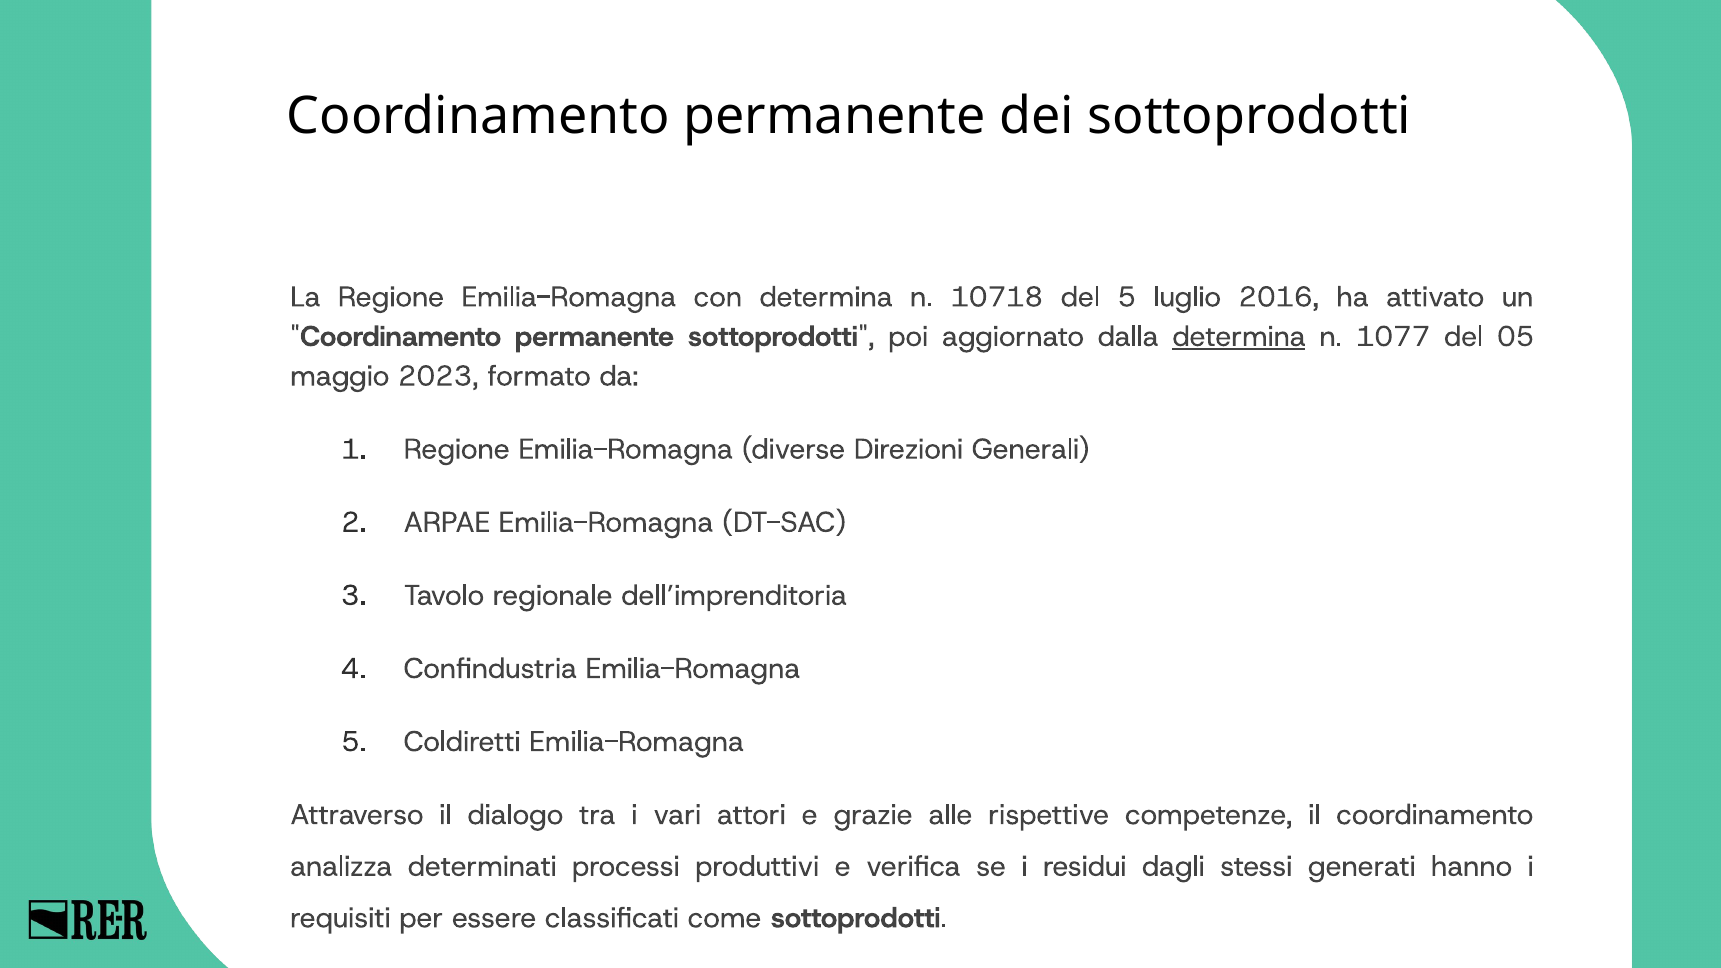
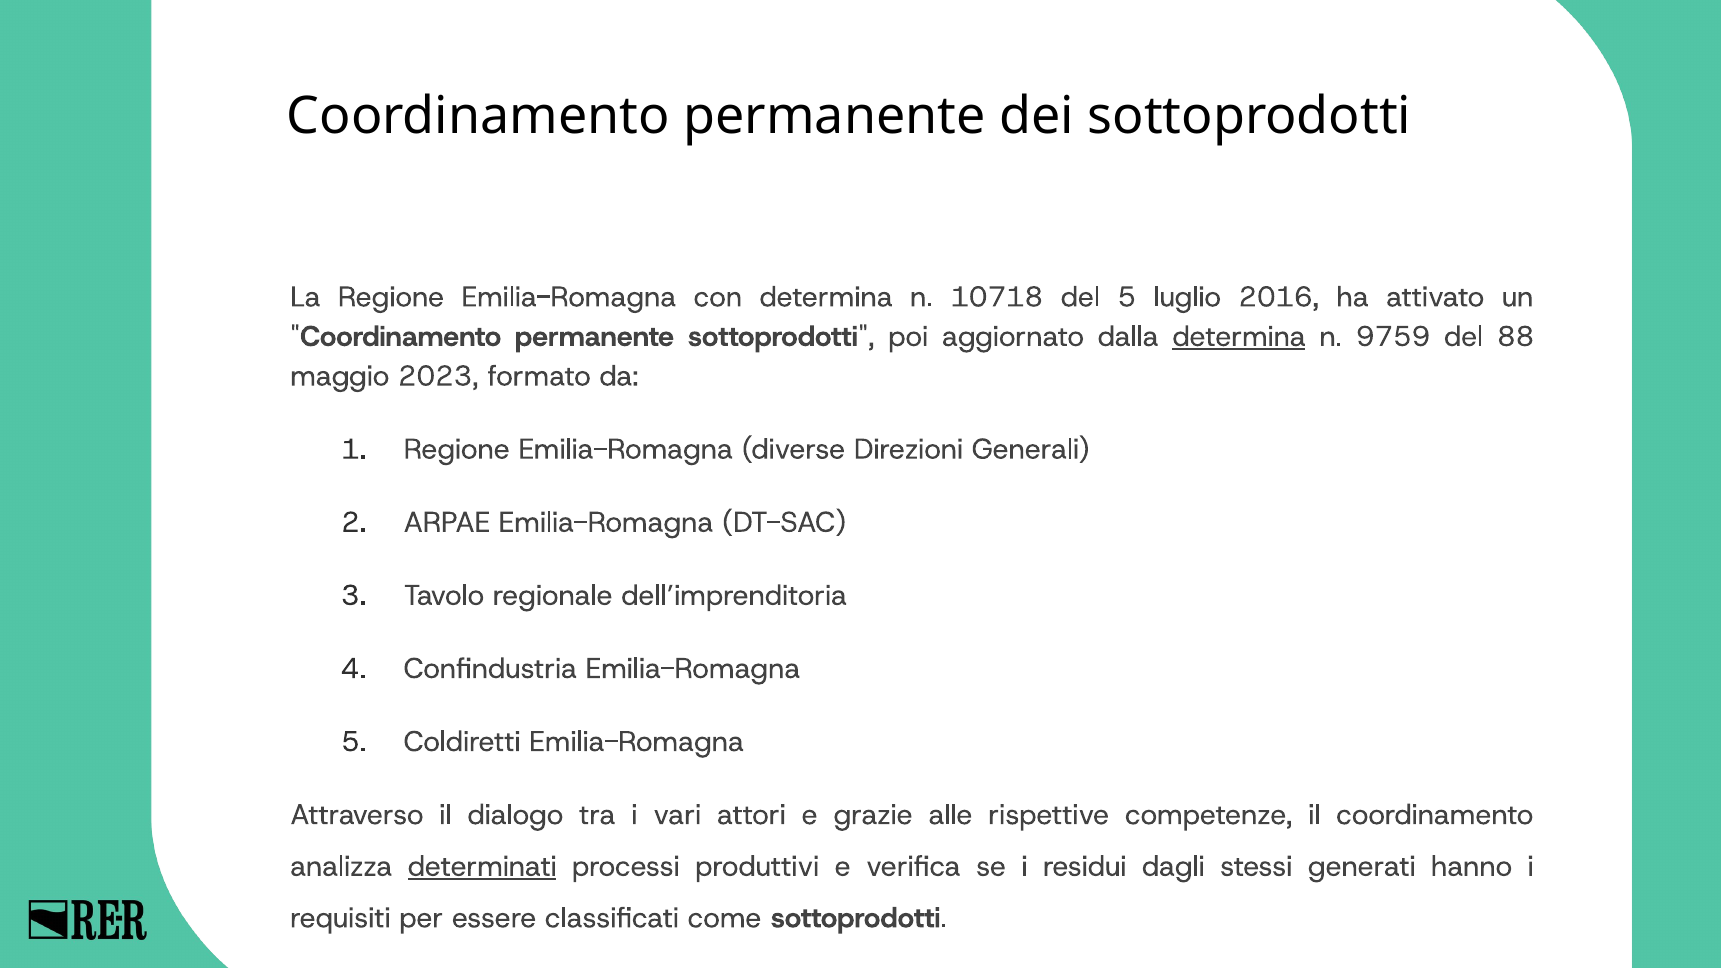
1077: 1077 -> 9759
05: 05 -> 88
determinati underline: none -> present
